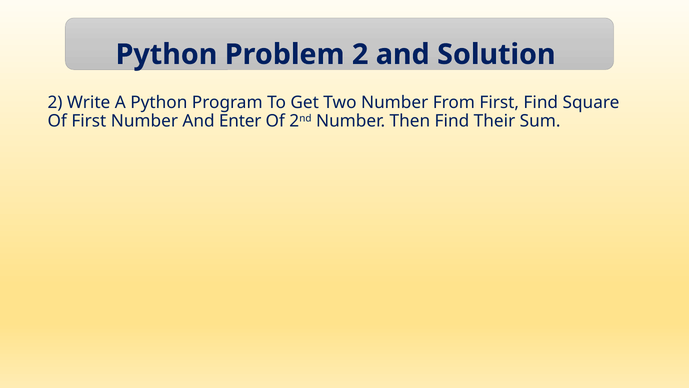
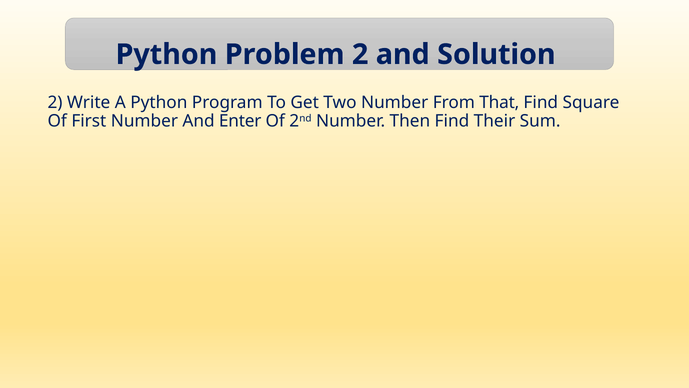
From First: First -> That
